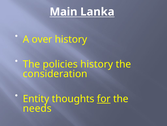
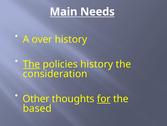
Lanka: Lanka -> Needs
The at (31, 64) underline: none -> present
Entity: Entity -> Other
needs: needs -> based
